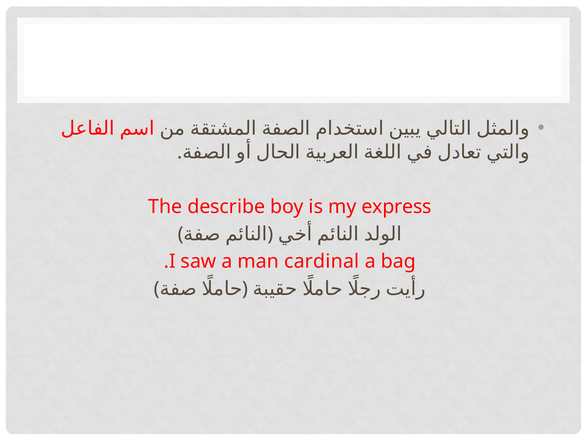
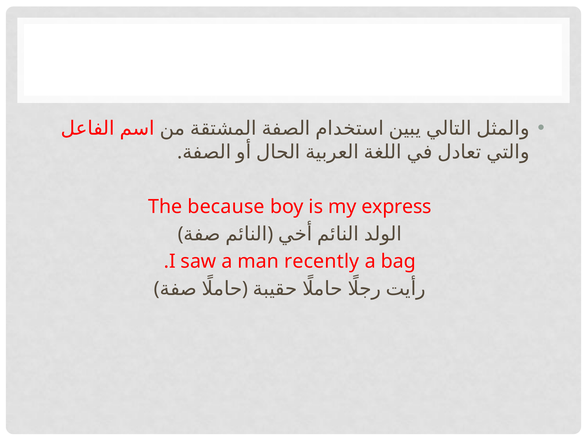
describe: describe -> because
cardinal: cardinal -> recently
